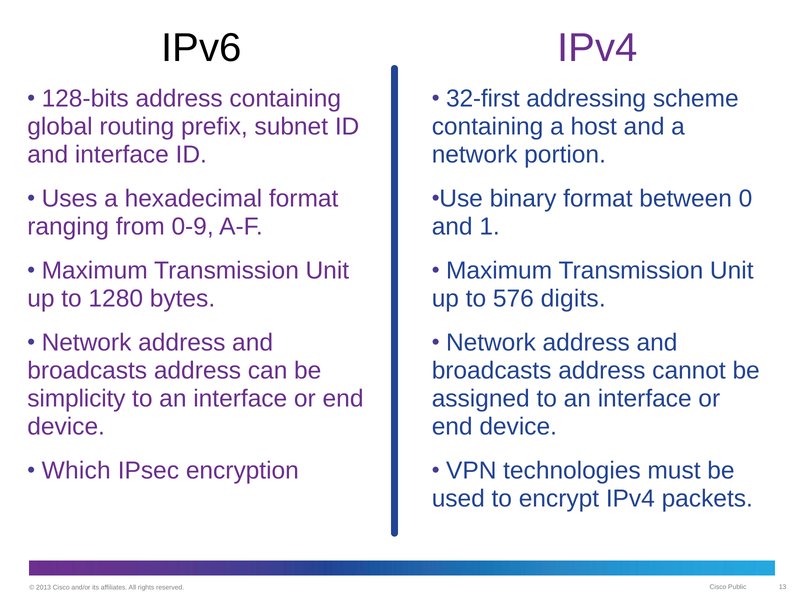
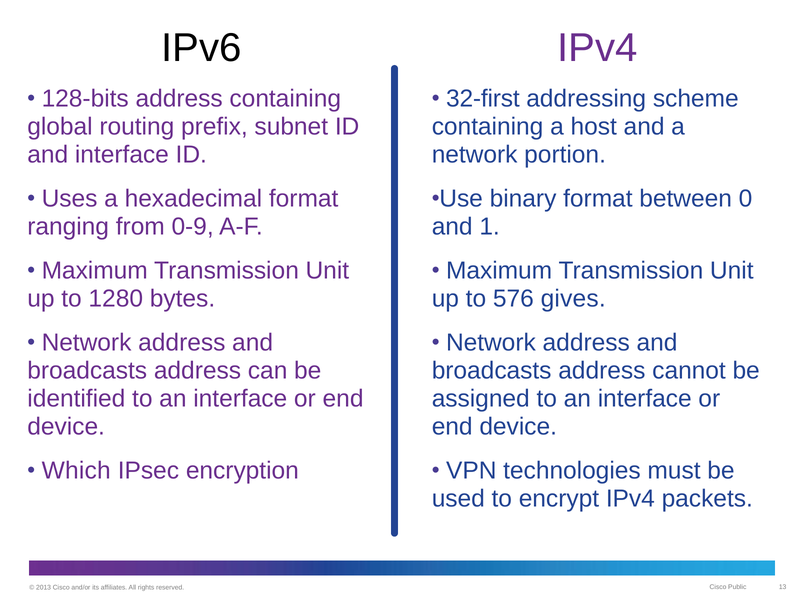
digits: digits -> gives
simplicity: simplicity -> identified
